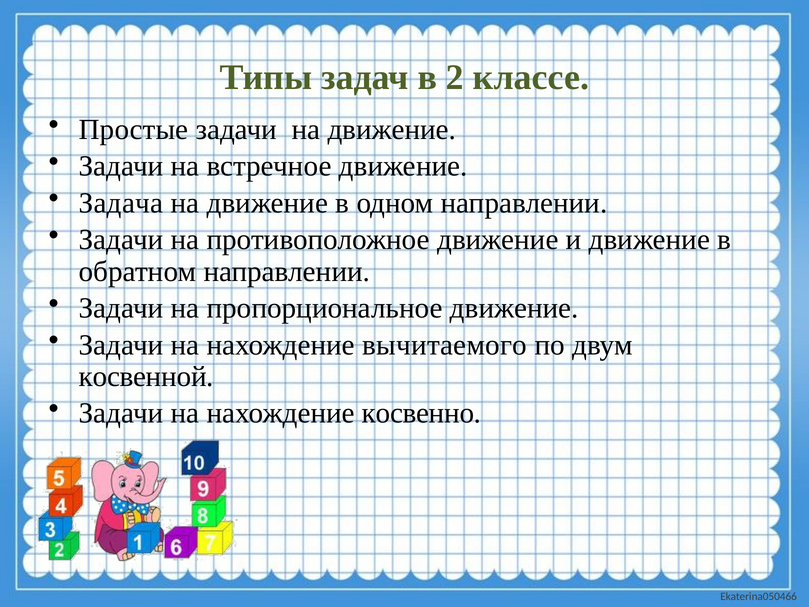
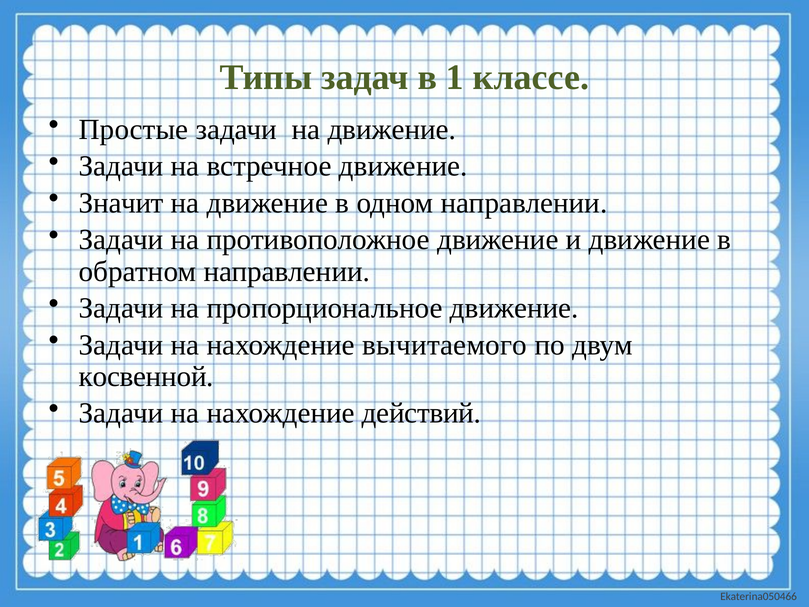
2: 2 -> 1
Задача: Задача -> Значит
косвенно: косвенно -> действий
